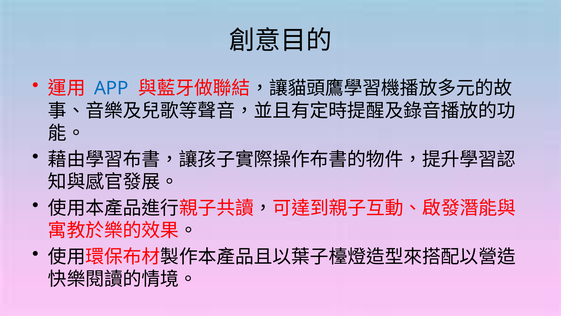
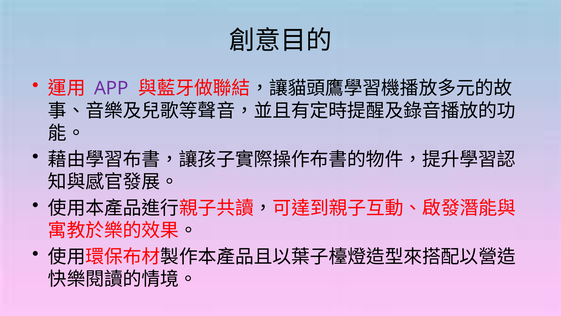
APP colour: blue -> purple
